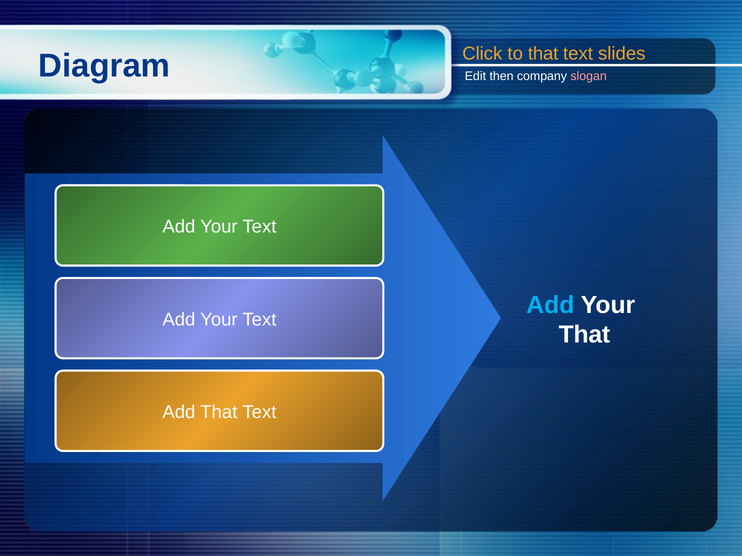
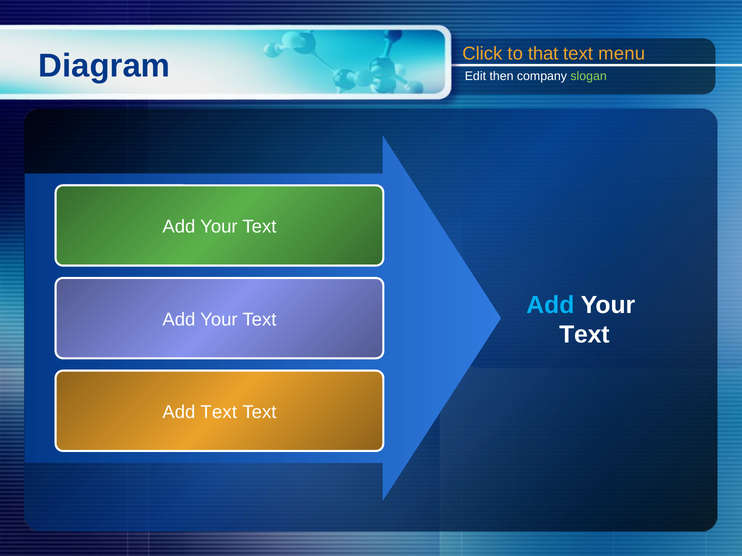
slides: slides -> menu
slogan colour: pink -> light green
That at (584, 335): That -> Text
Add That: That -> Text
